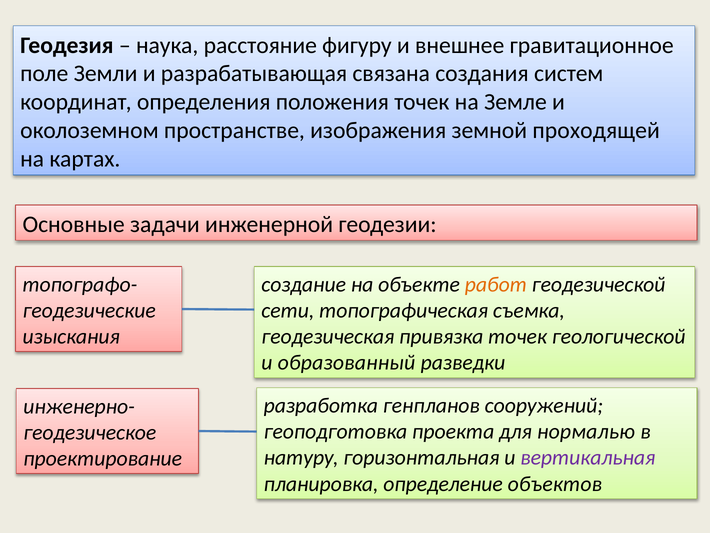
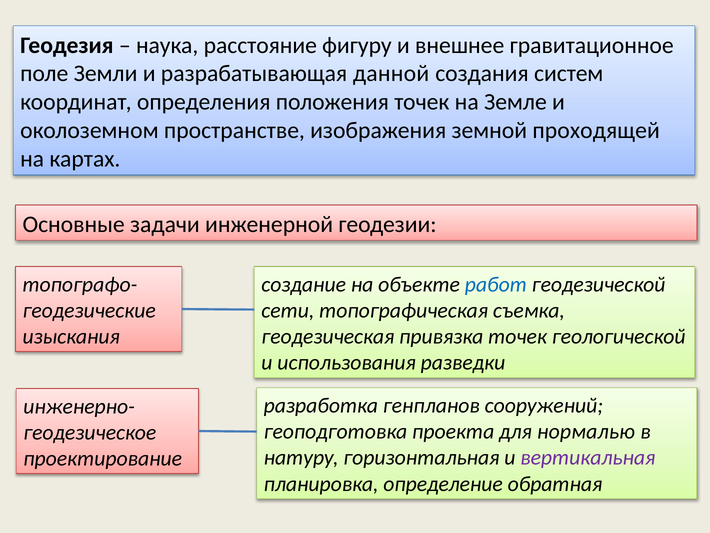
связана: связана -> данной
работ colour: orange -> blue
образованный: образованный -> использования
объектов: объектов -> обратная
